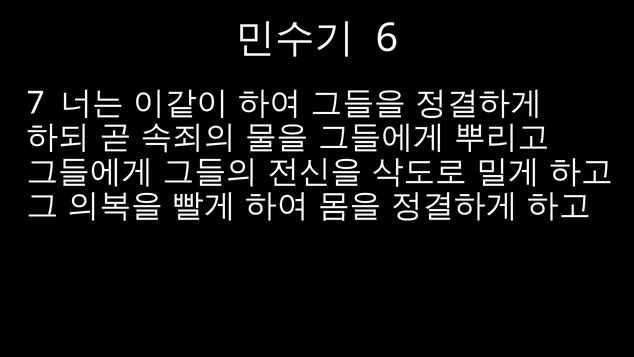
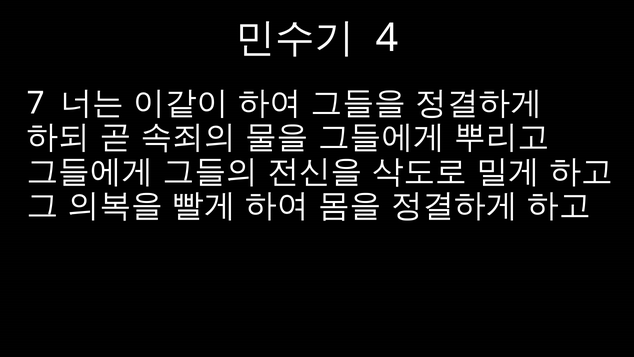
6: 6 -> 4
